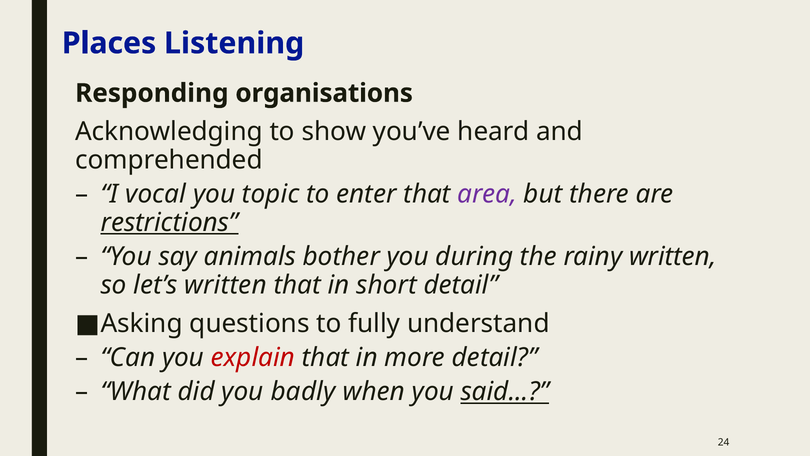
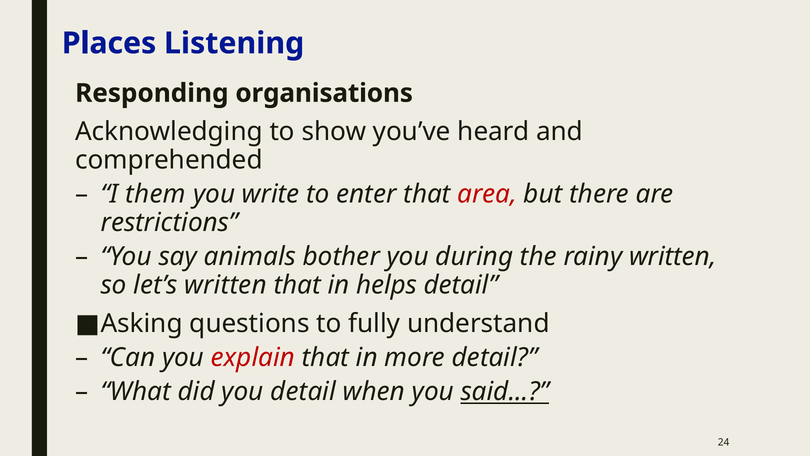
vocal: vocal -> them
topic: topic -> write
area colour: purple -> red
restrictions underline: present -> none
short: short -> helps
you badly: badly -> detail
